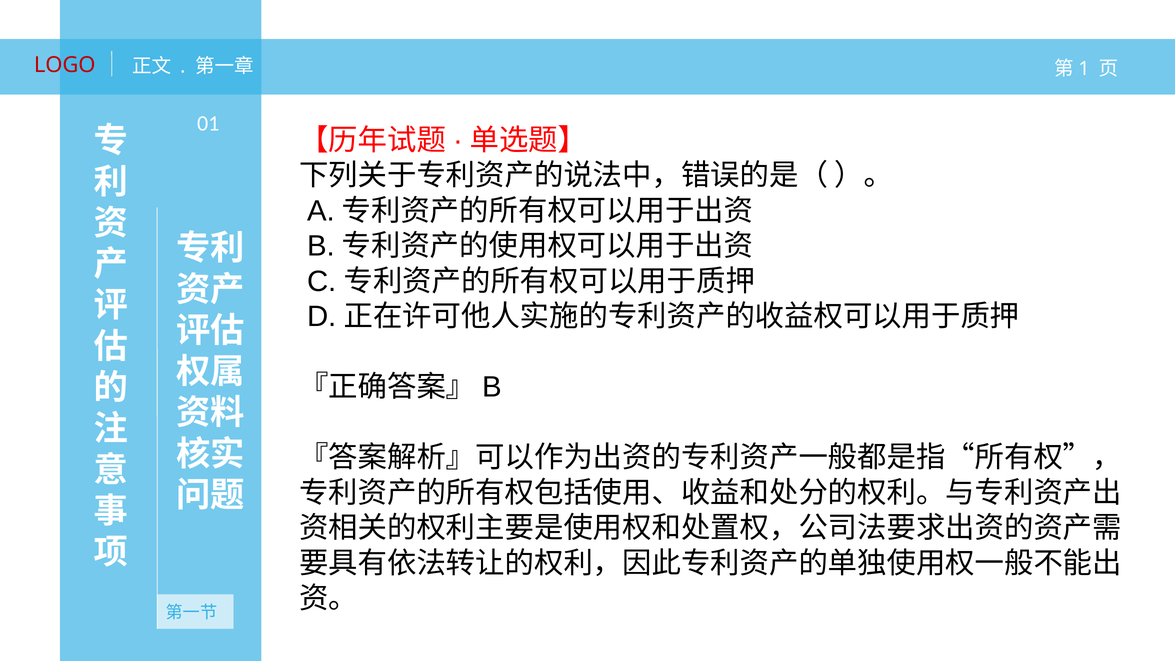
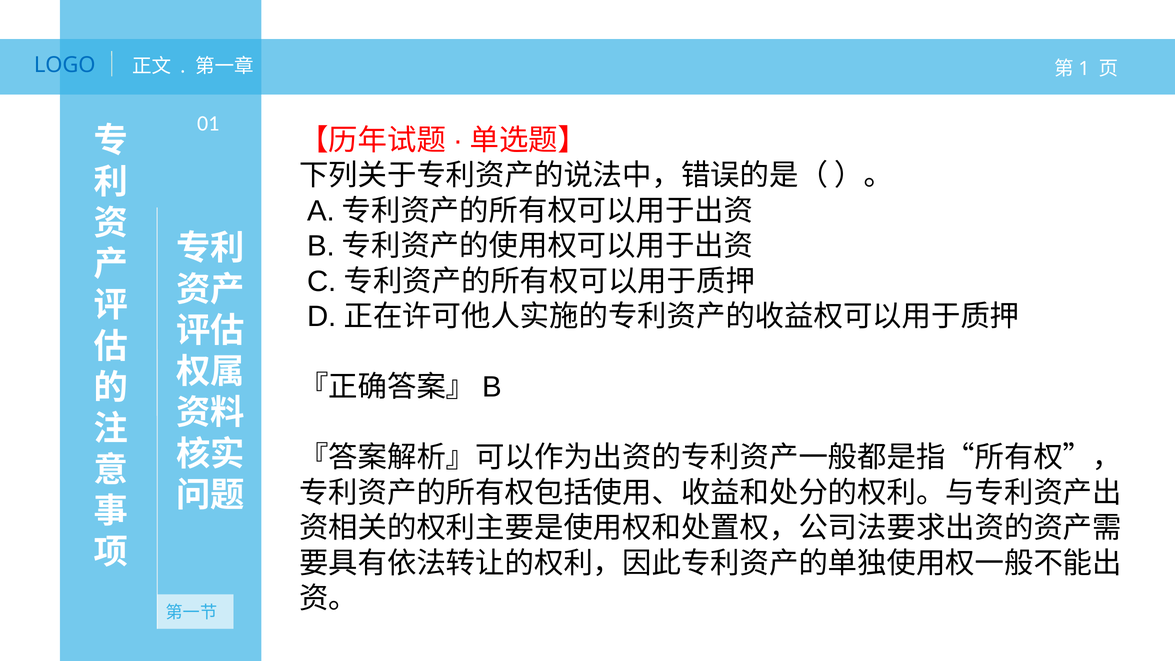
LOGO colour: red -> blue
